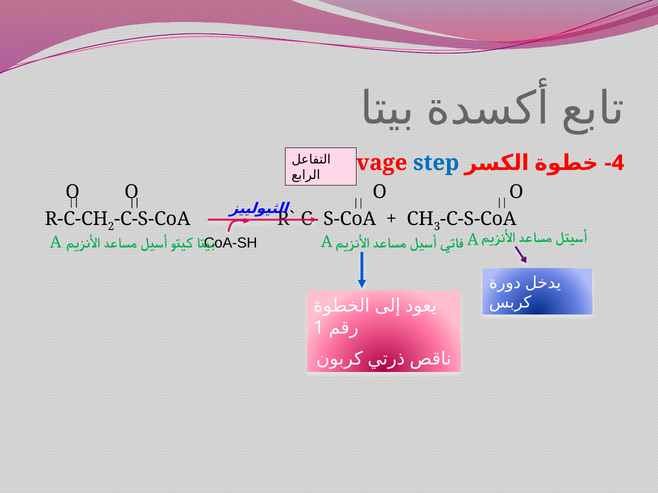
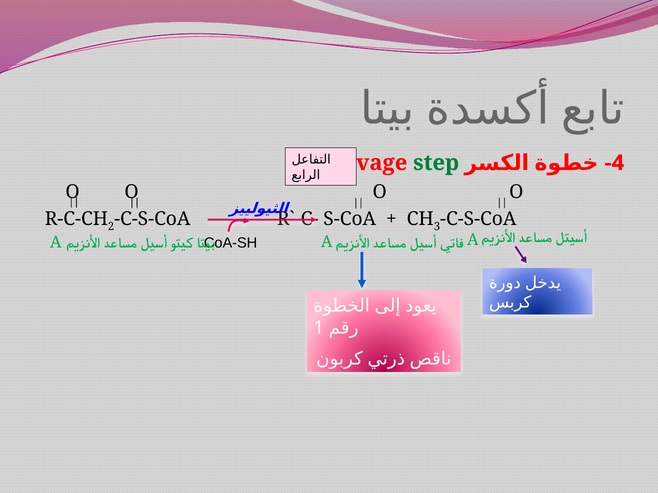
step colour: blue -> green
